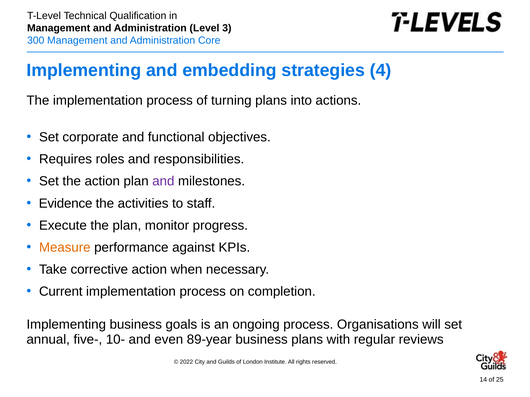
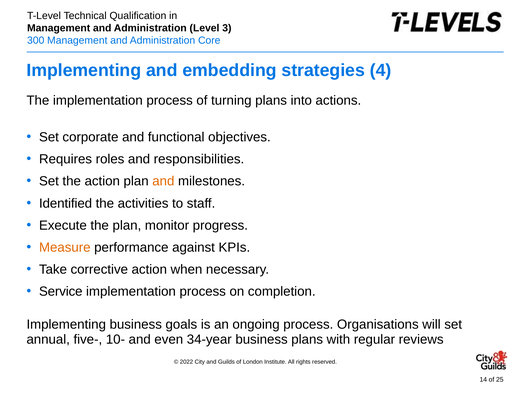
and at (163, 182) colour: purple -> orange
Evidence: Evidence -> Identified
Current: Current -> Service
89-year: 89-year -> 34-year
